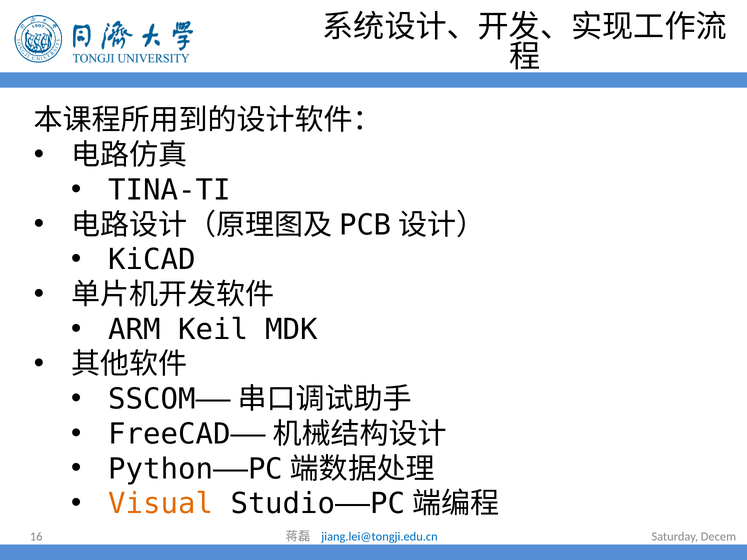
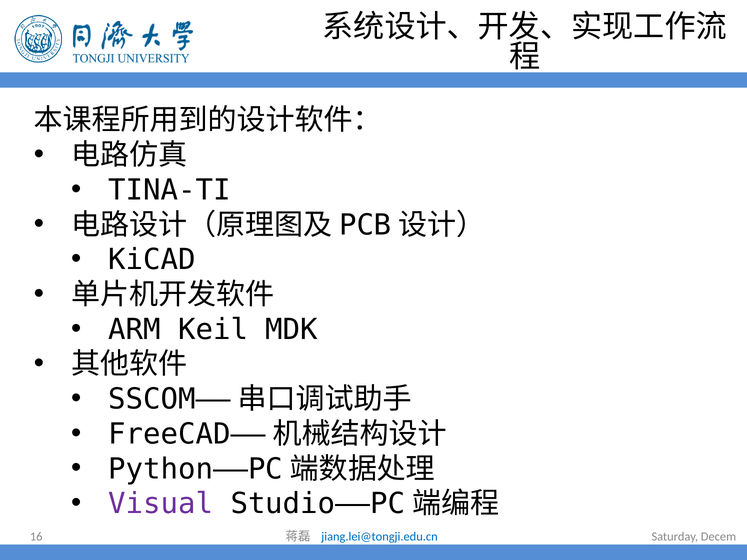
Visual colour: orange -> purple
